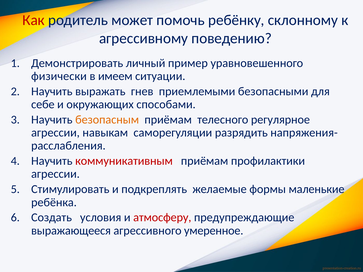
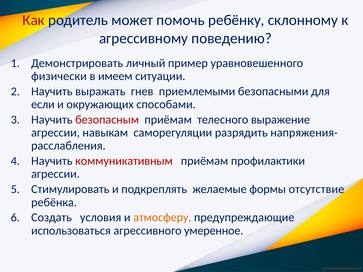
себе: себе -> если
безопасным colour: orange -> red
регулярное: регулярное -> выражение
маленькие: маленькие -> отсутствие
атмосферу colour: red -> orange
выражающееся: выражающееся -> использоваться
